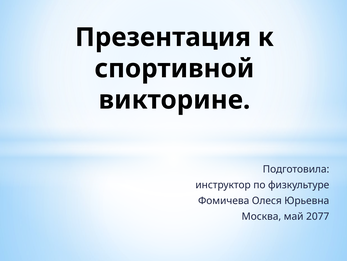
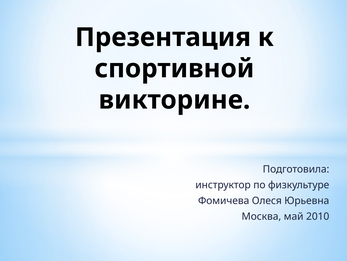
2077: 2077 -> 2010
